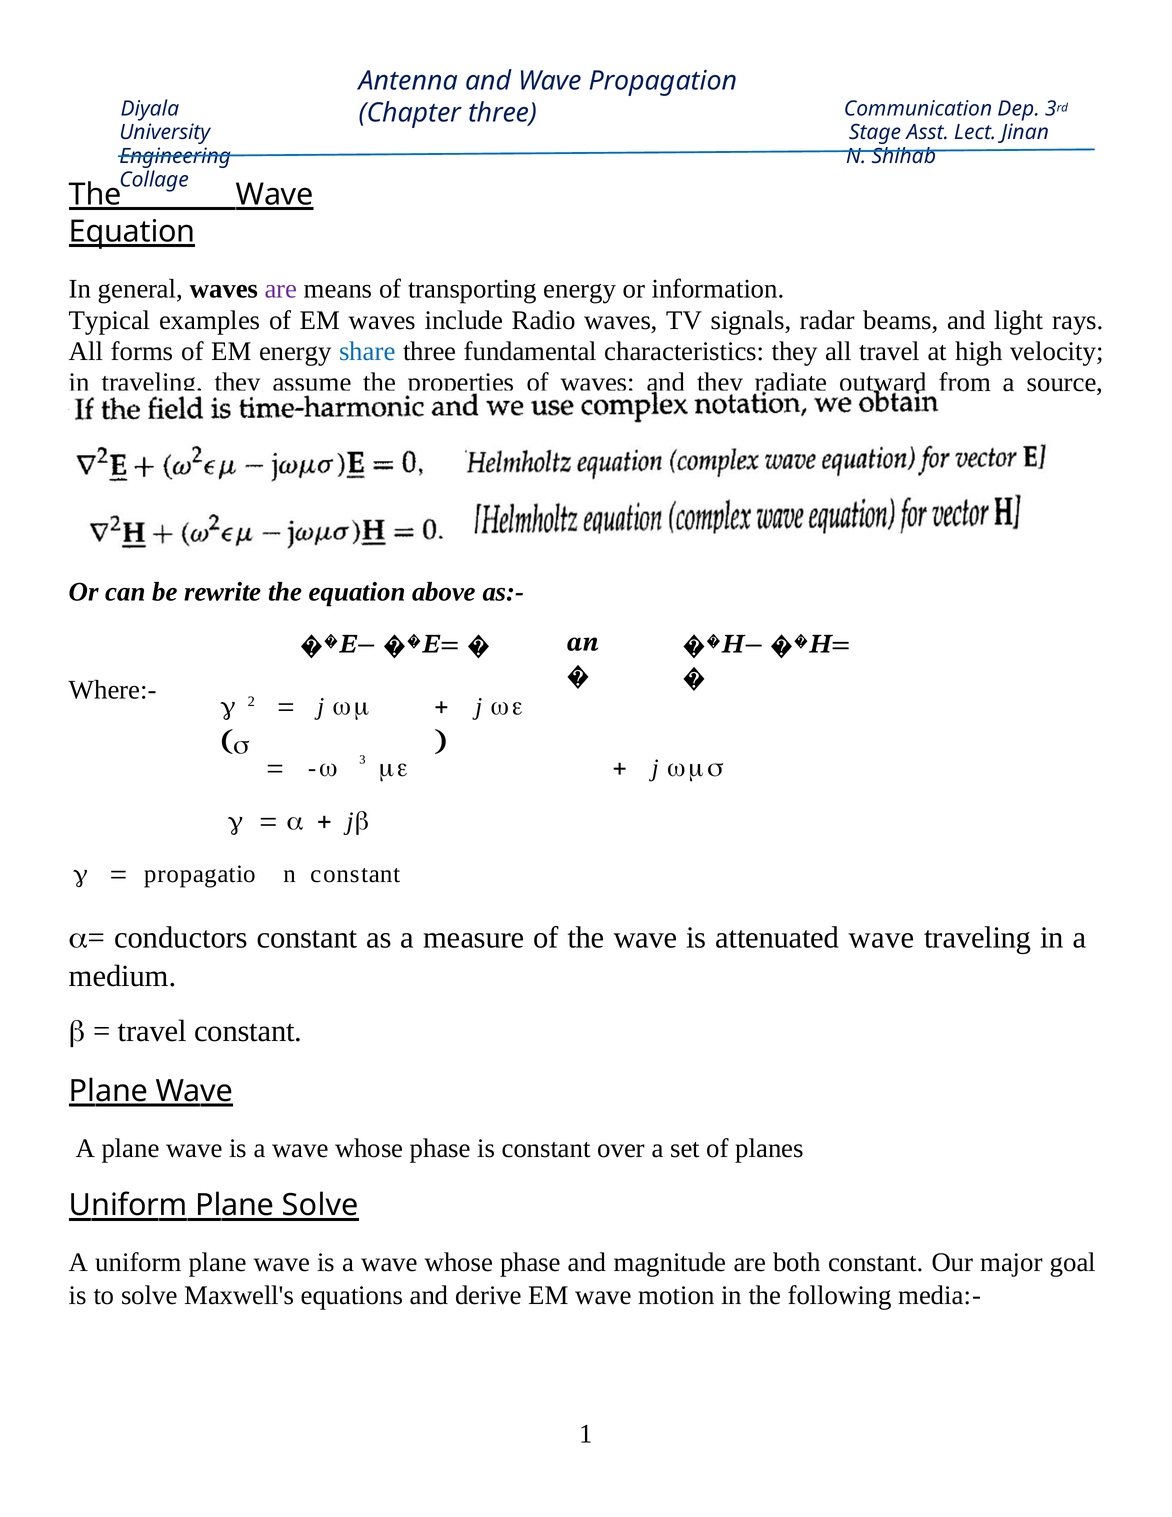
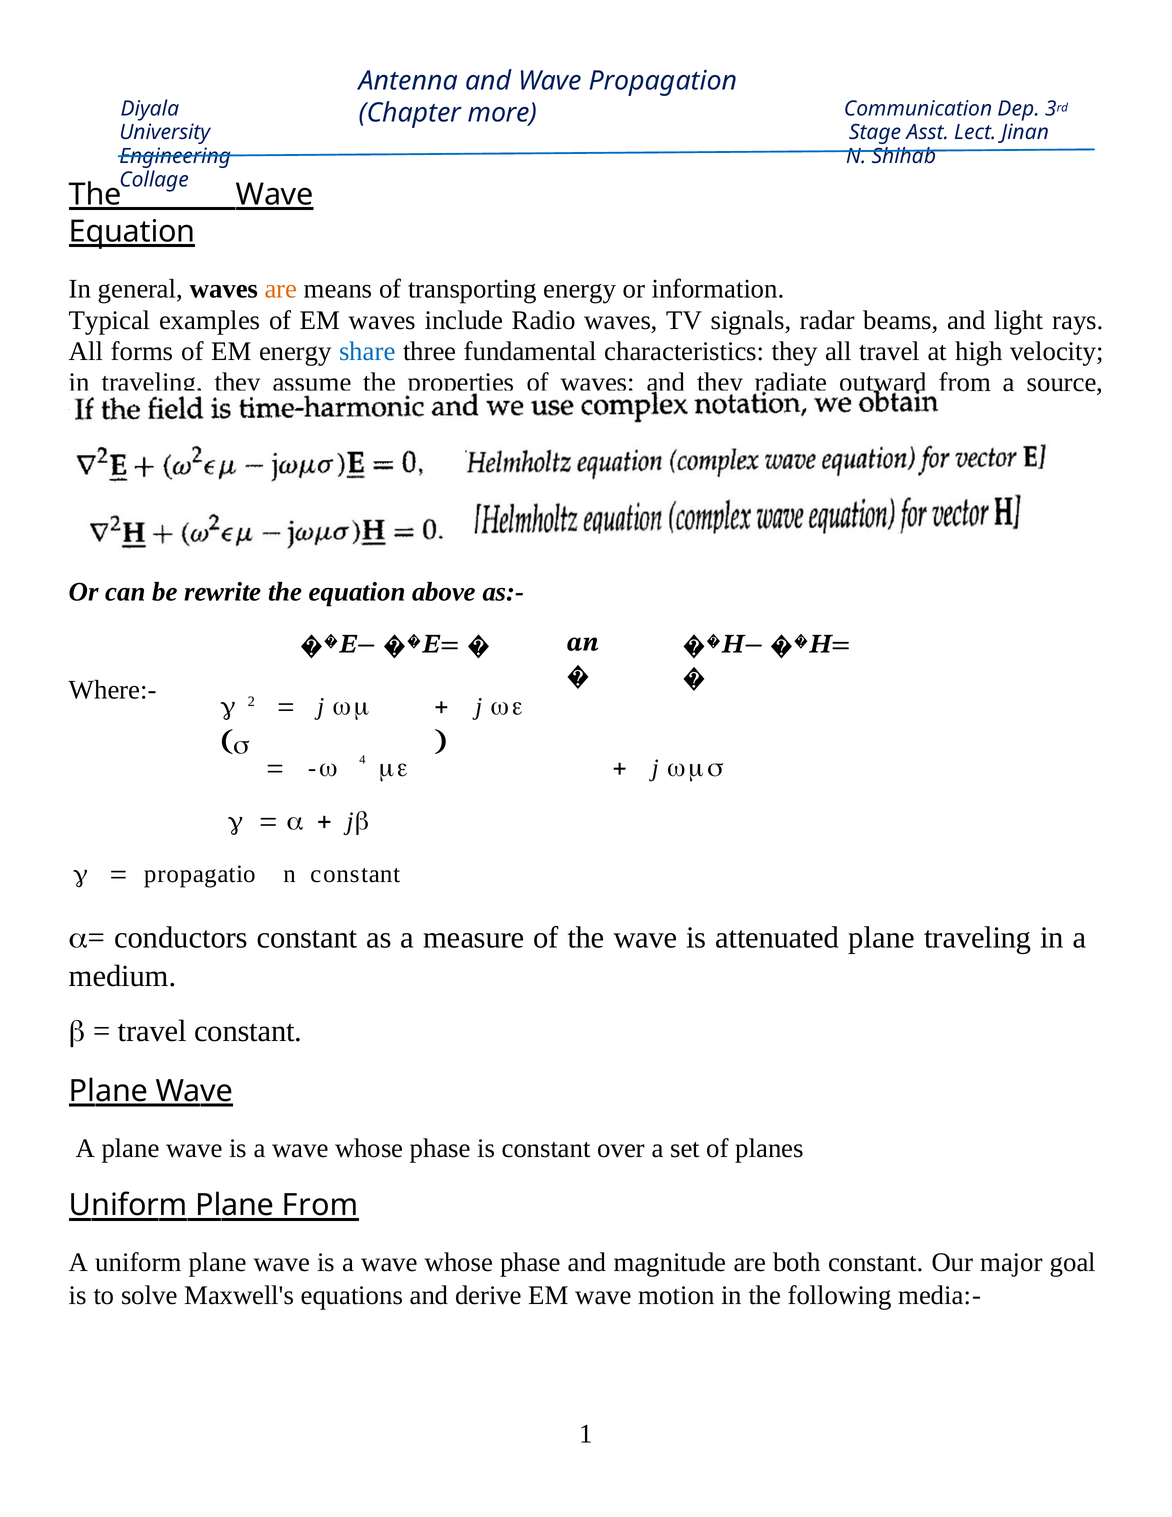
Chapter three: three -> more
are at (281, 289) colour: purple -> orange
3: 3 -> 4
attenuated wave: wave -> plane
Plane Solve: Solve -> From
